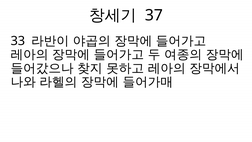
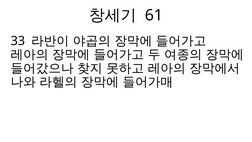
37: 37 -> 61
